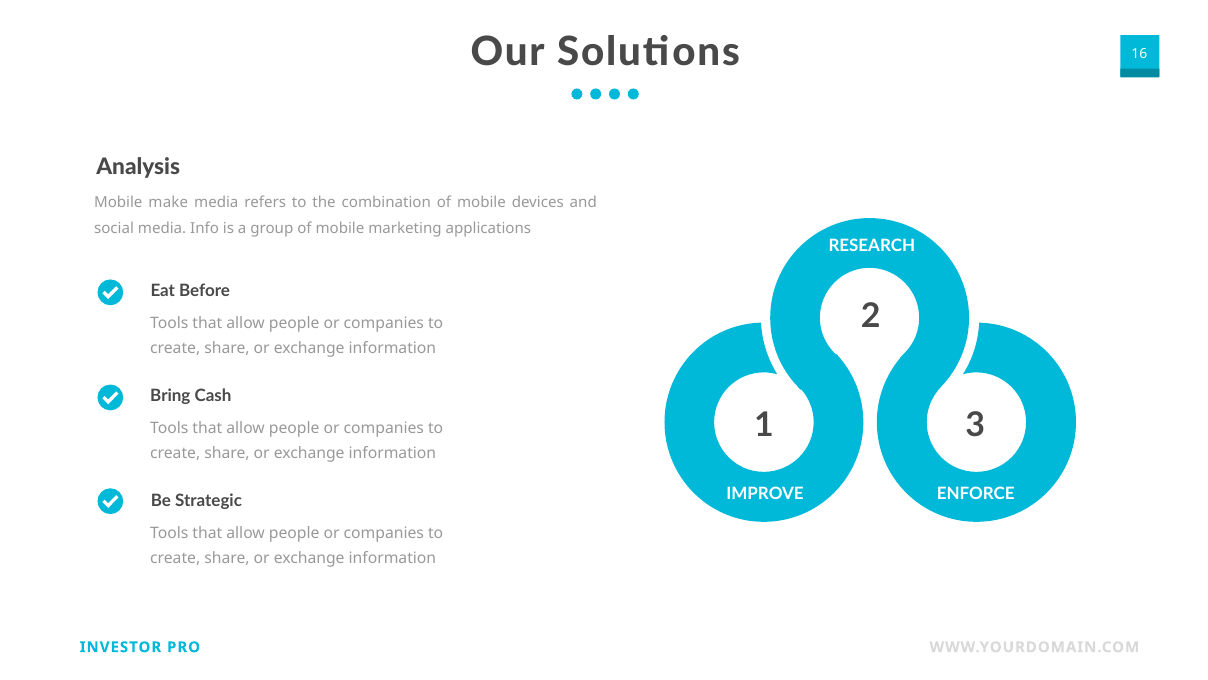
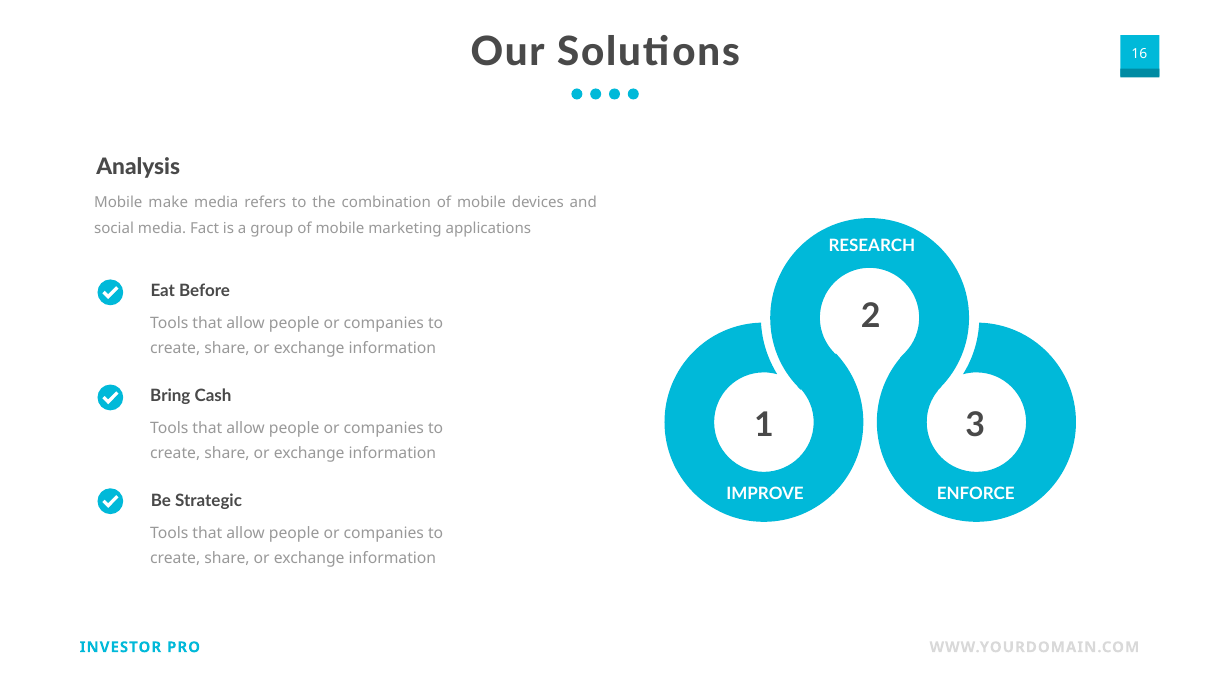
Info: Info -> Fact
